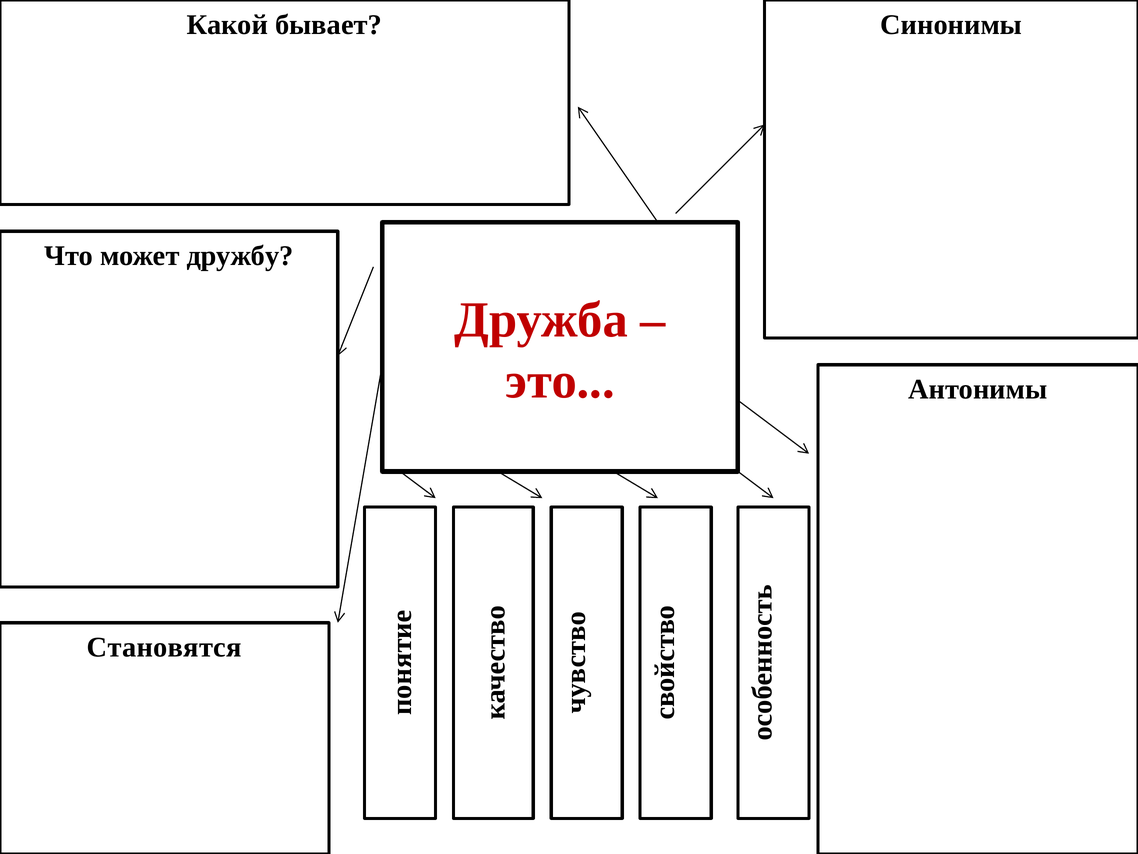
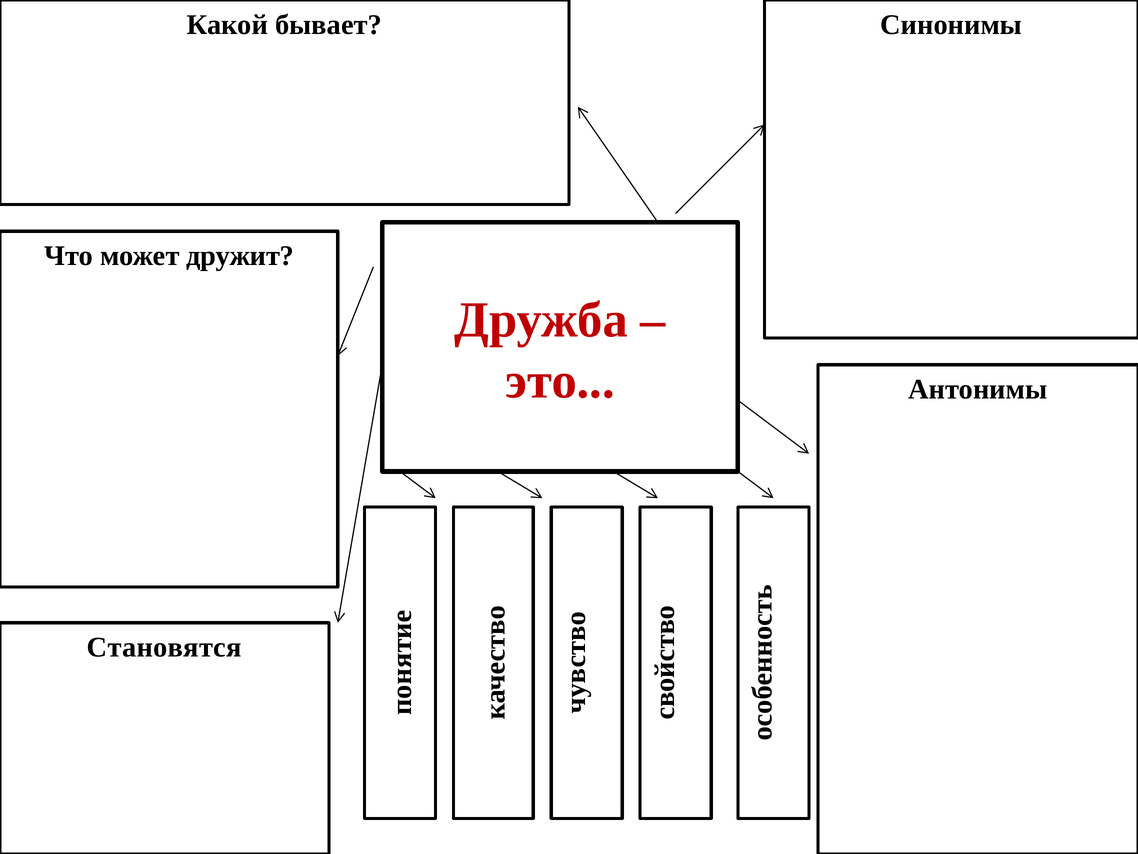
дружбу: дружбу -> дружит
